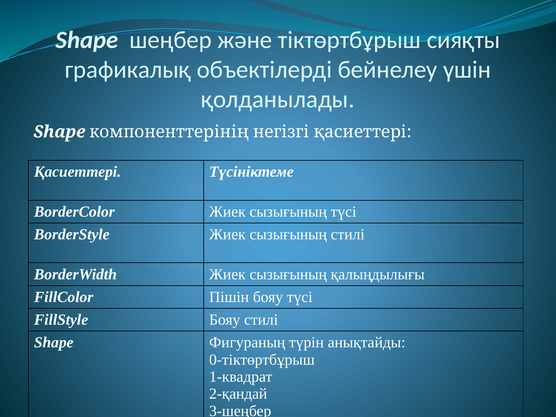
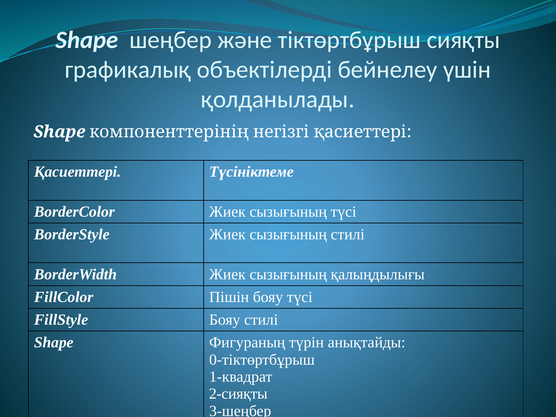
2-қандай: 2-қандай -> 2-сияқты
